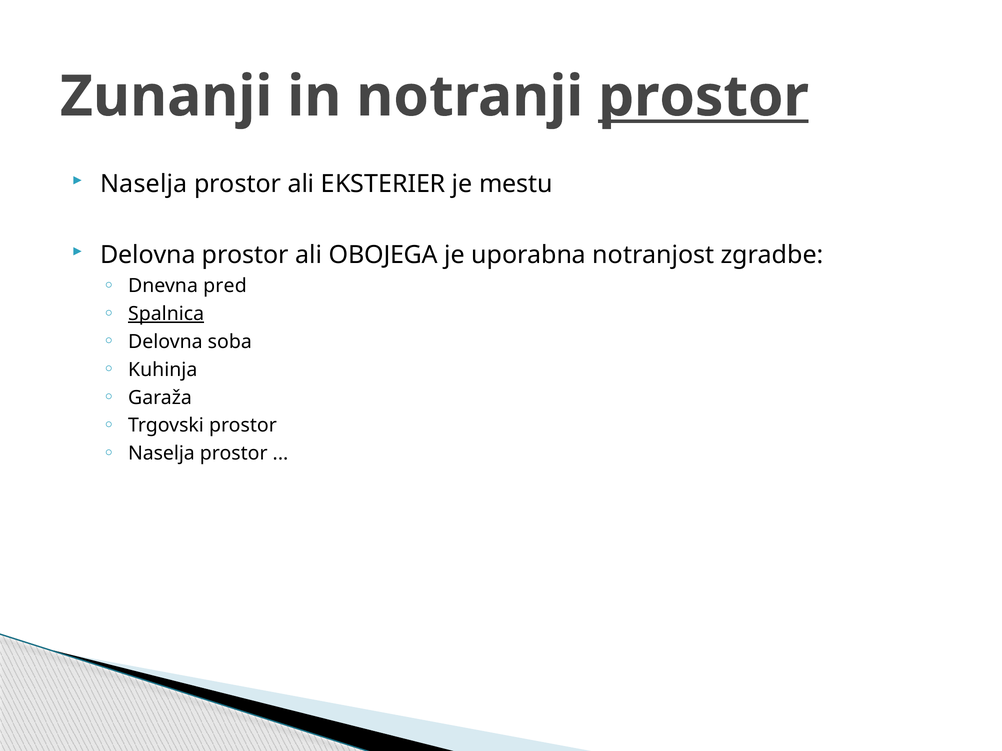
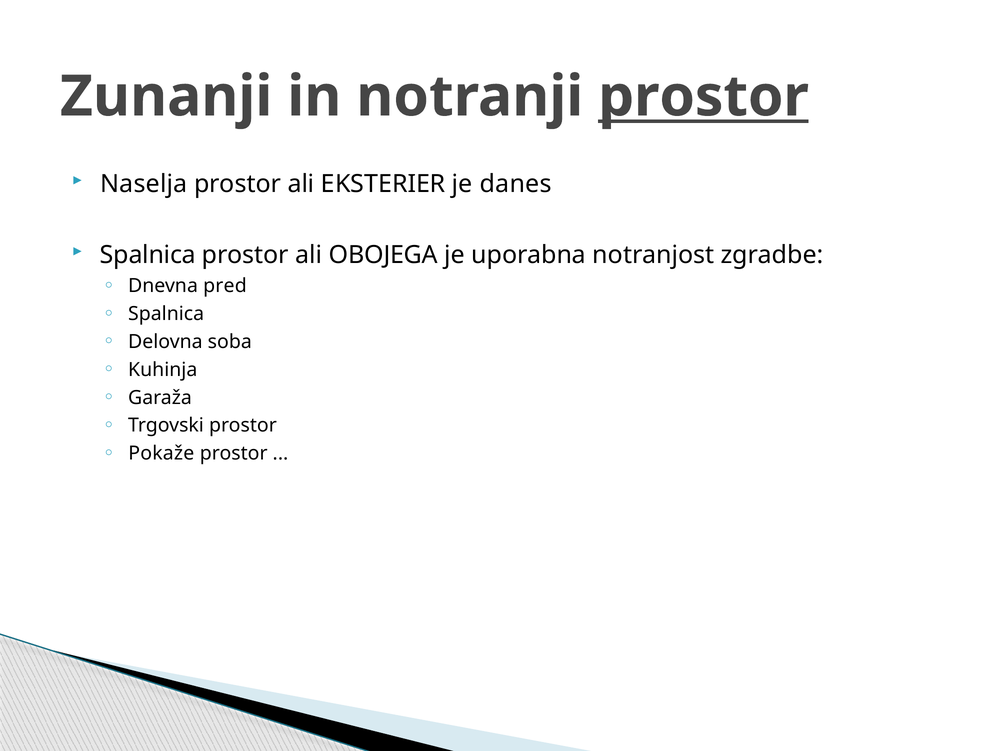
mestu: mestu -> danes
Delovna at (148, 255): Delovna -> Spalnica
Spalnica at (166, 314) underline: present -> none
Naselja at (161, 454): Naselja -> Pokaže
